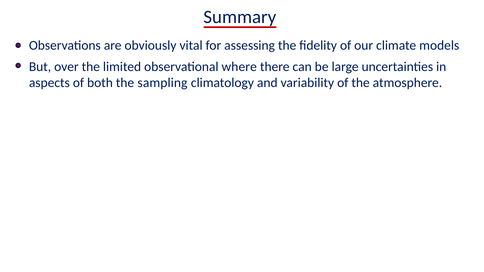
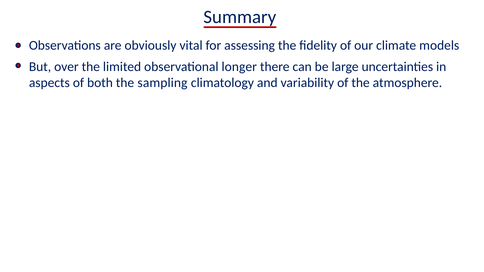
where: where -> longer
